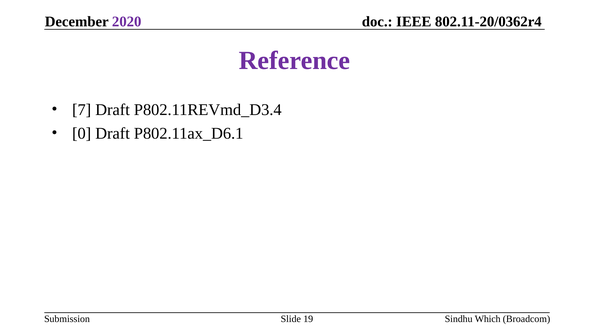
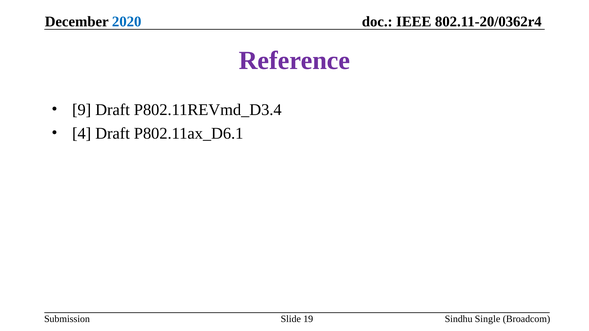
2020 colour: purple -> blue
7: 7 -> 9
0: 0 -> 4
Which: Which -> Single
